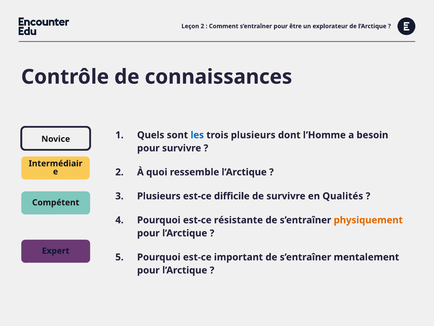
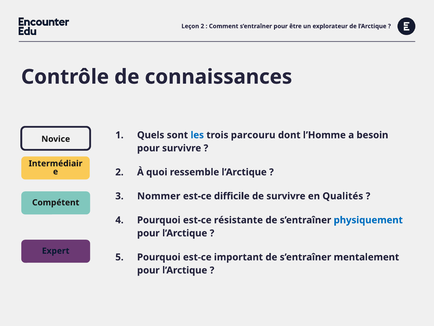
trois plusieurs: plusieurs -> parcouru
Plusieurs at (159, 196): Plusieurs -> Nommer
physiquement colour: orange -> blue
